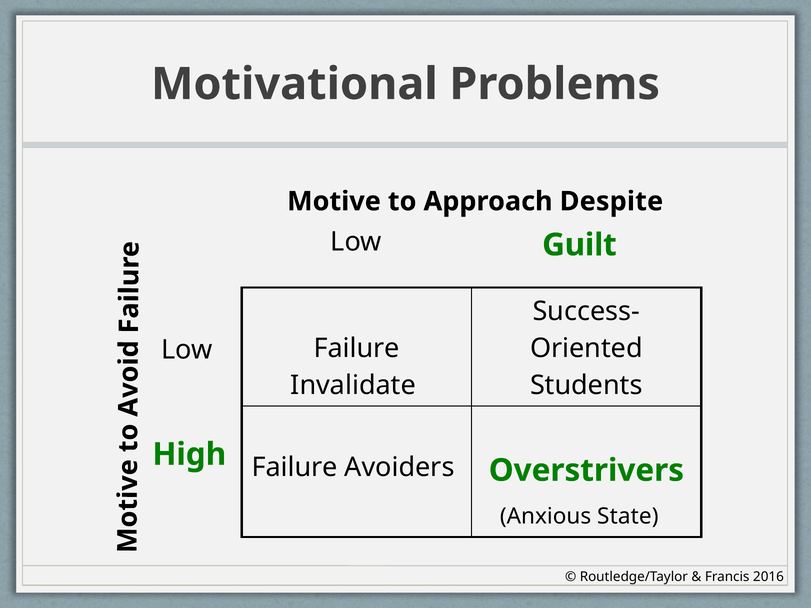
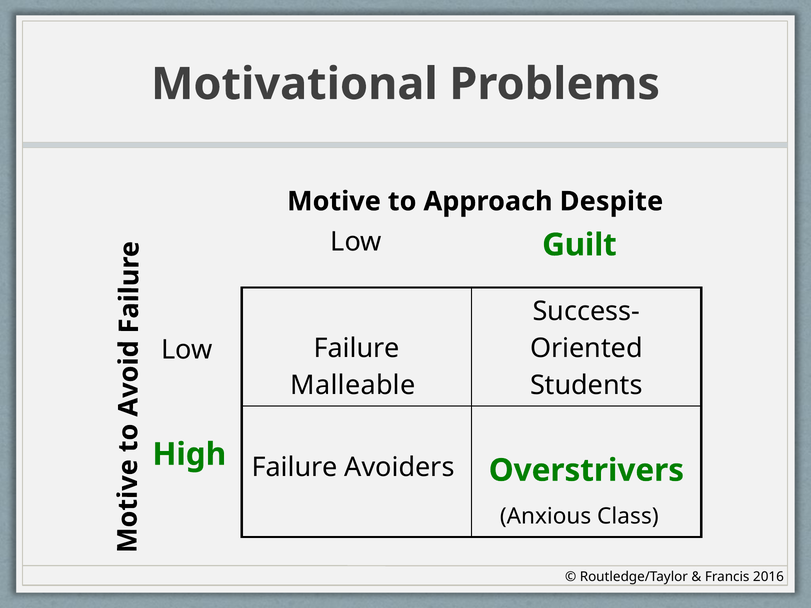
Invalidate: Invalidate -> Malleable
State: State -> Class
